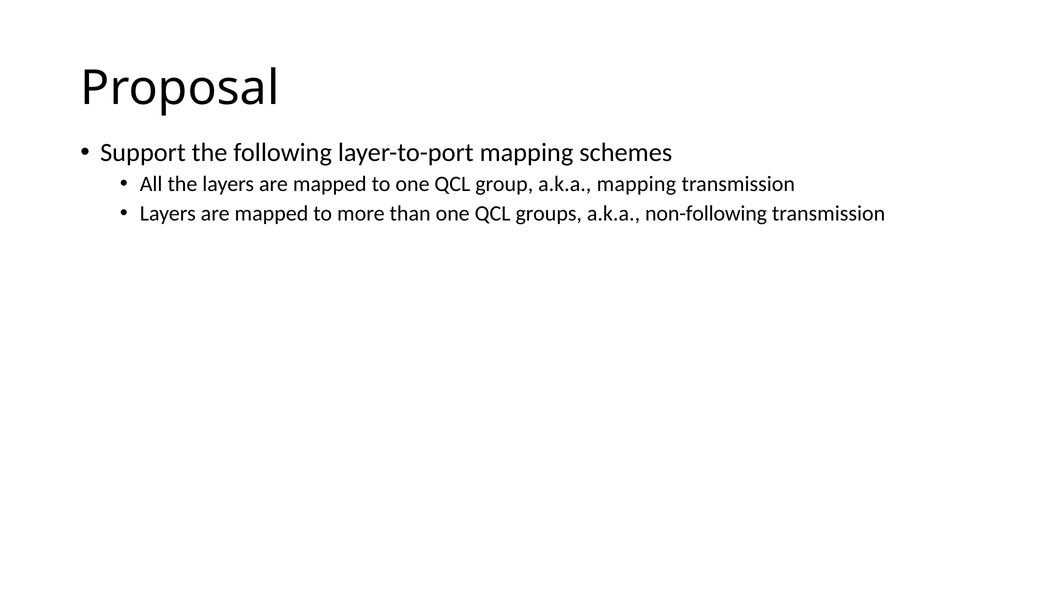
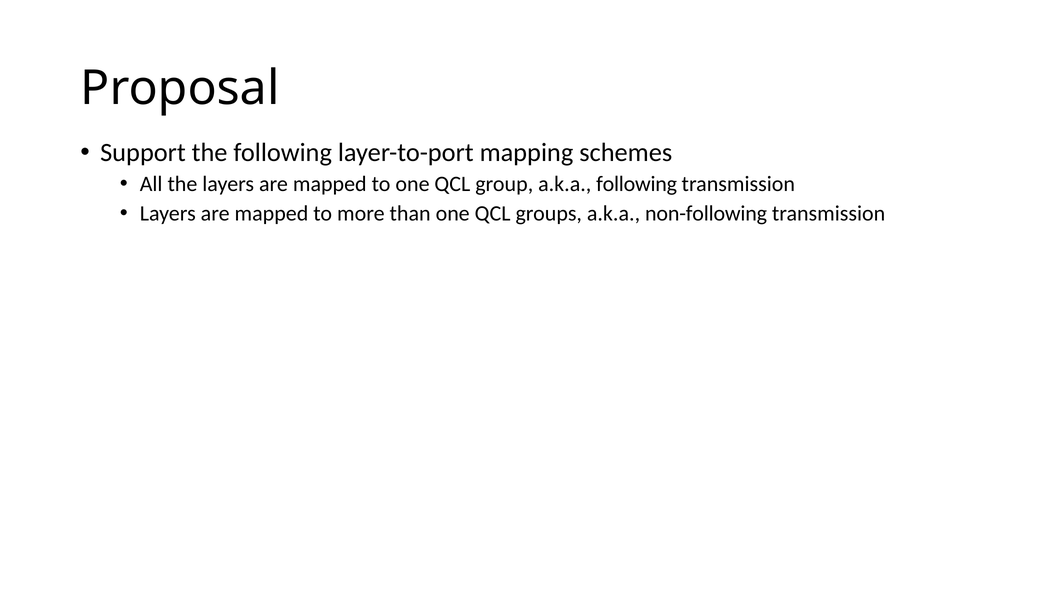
a.k.a mapping: mapping -> following
